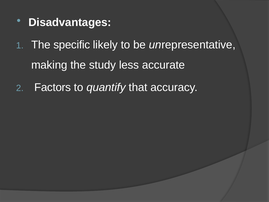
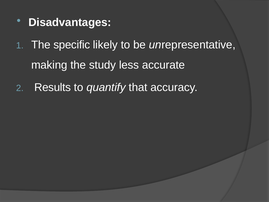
Factors: Factors -> Results
